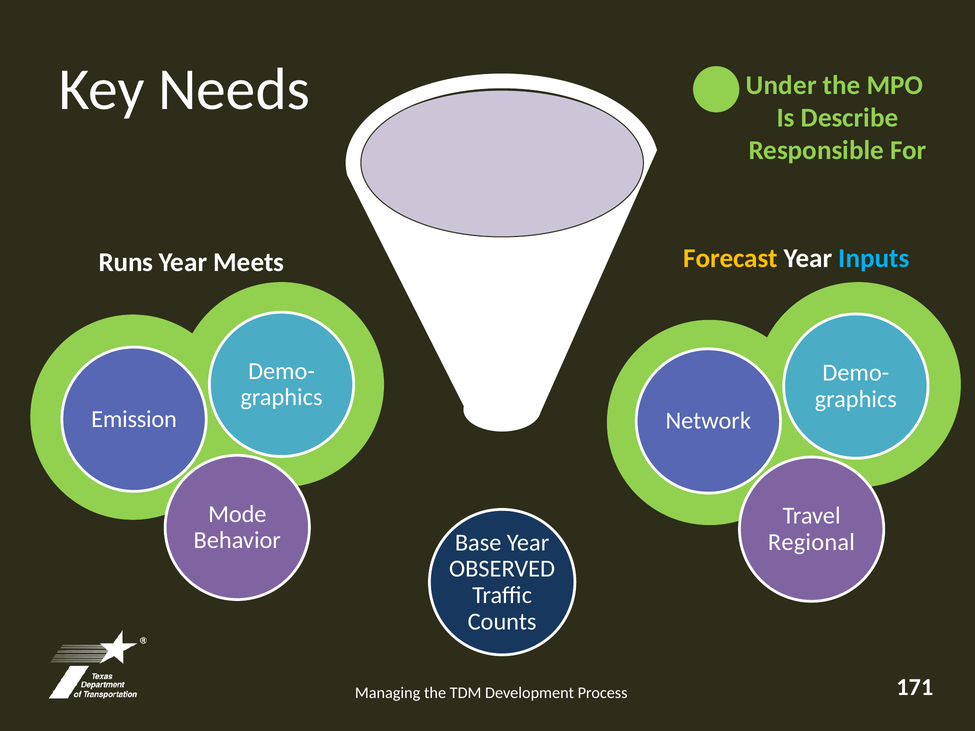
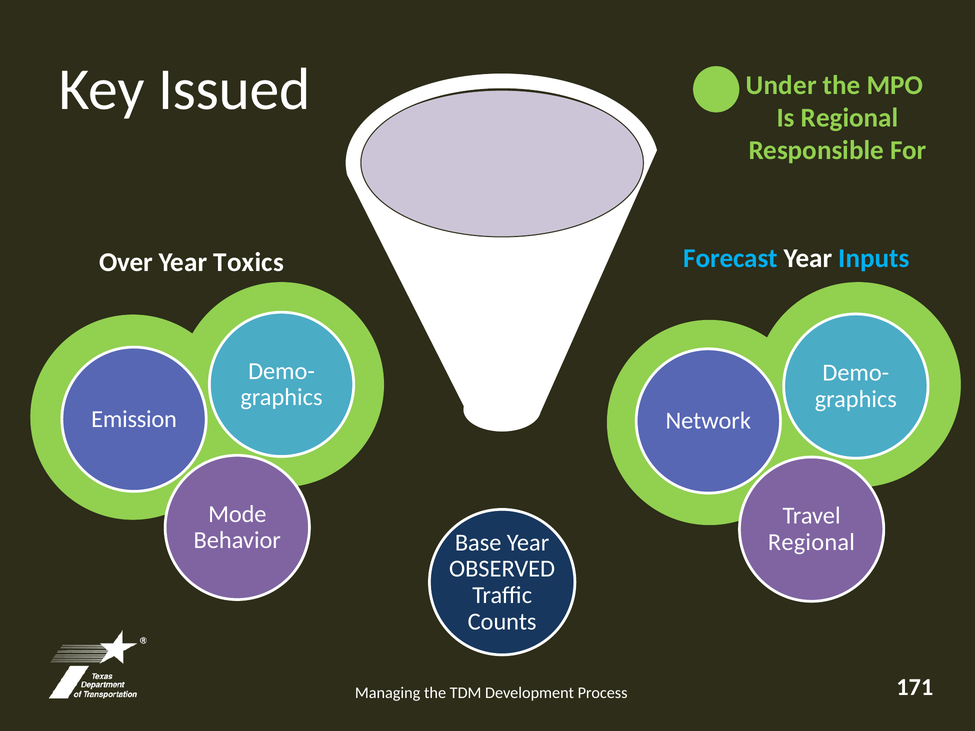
Needs: Needs -> Issued
Is Describe: Describe -> Regional
Forecast colour: yellow -> light blue
Runs: Runs -> Over
Meets: Meets -> Toxics
